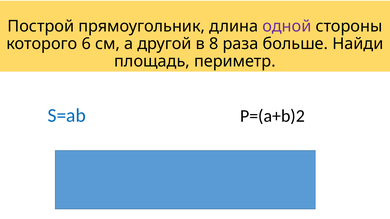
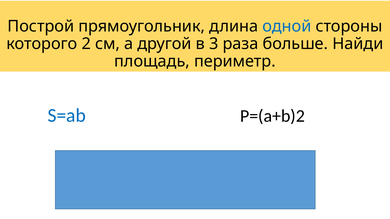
одной colour: purple -> blue
6: 6 -> 2
8: 8 -> 3
